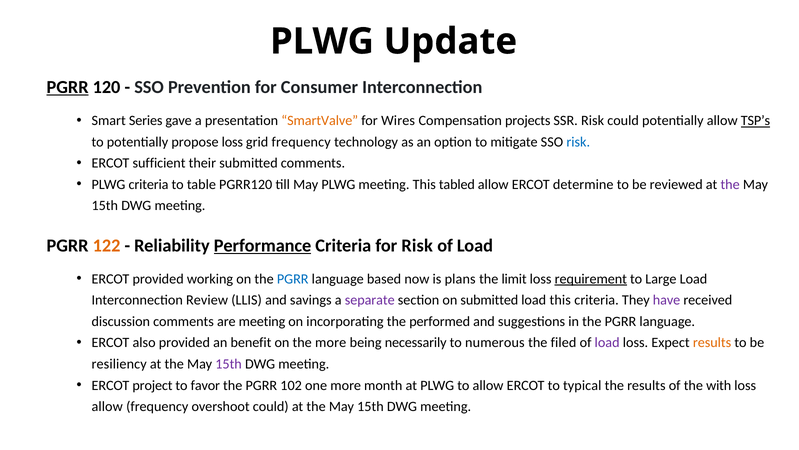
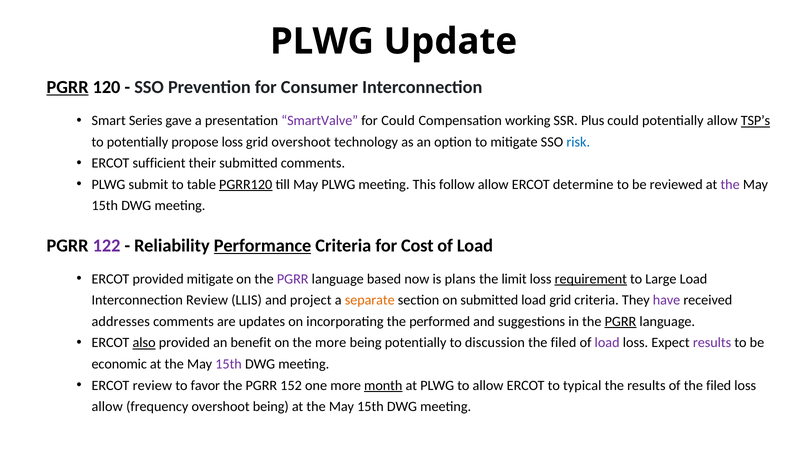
SmartValve colour: orange -> purple
for Wires: Wires -> Could
projects: projects -> working
SSR Risk: Risk -> Plus
grid frequency: frequency -> overshoot
PLWG criteria: criteria -> submit
PGRR120 underline: none -> present
tabled: tabled -> follow
122 colour: orange -> purple
for Risk: Risk -> Cost
provided working: working -> mitigate
PGRR at (293, 279) colour: blue -> purple
savings: savings -> project
separate colour: purple -> orange
load this: this -> grid
discussion: discussion -> addresses
are meeting: meeting -> updates
PGRR at (620, 321) underline: none -> present
also underline: none -> present
being necessarily: necessarily -> potentially
numerous: numerous -> discussion
results at (712, 342) colour: orange -> purple
resiliency: resiliency -> economic
ERCOT project: project -> review
102: 102 -> 152
month underline: none -> present
of the with: with -> filed
overshoot could: could -> being
